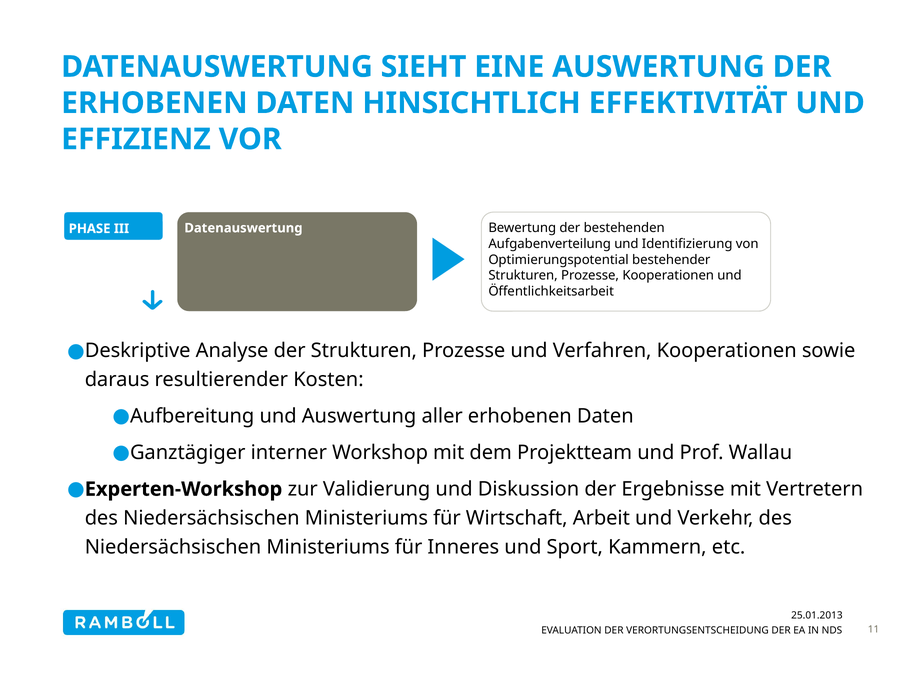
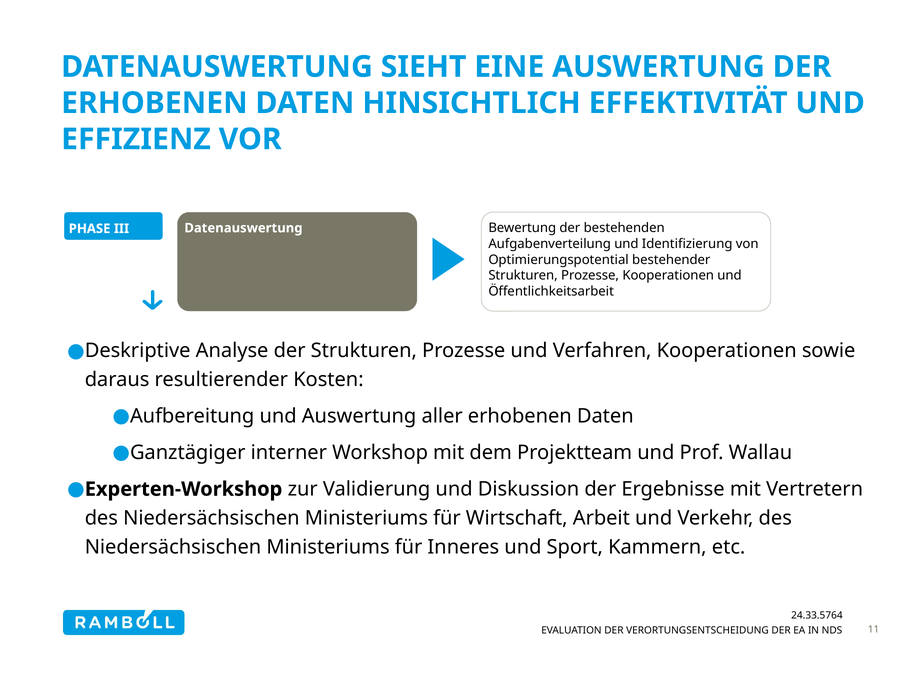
25.01.2013: 25.01.2013 -> 24.33.5764
